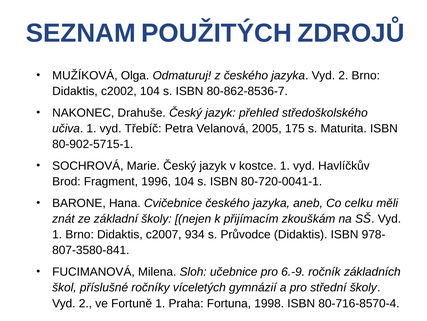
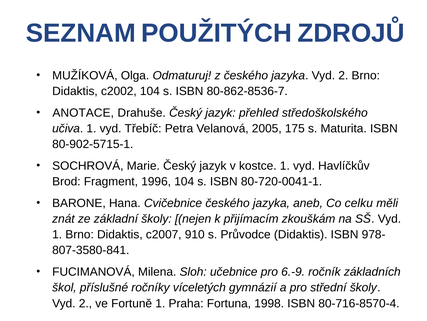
NAKONEC: NAKONEC -> ANOTACE
934: 934 -> 910
